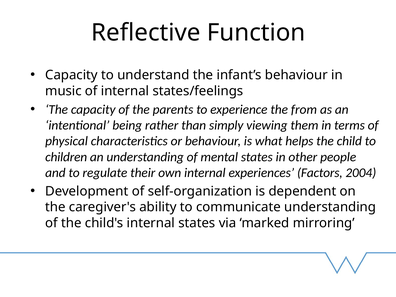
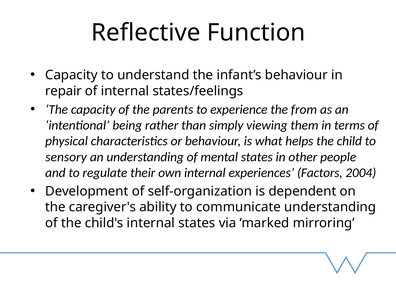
music: music -> repair
children: children -> sensory
